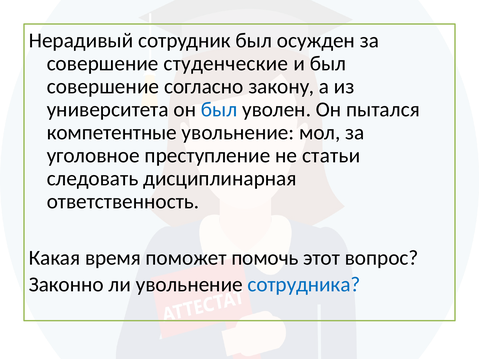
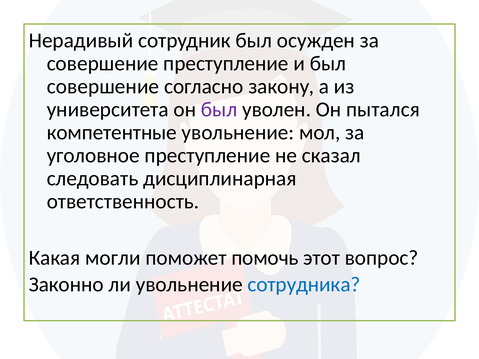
совершение студенческие: студенческие -> преступление
был at (219, 110) colour: blue -> purple
статьи: статьи -> сказал
время: время -> могли
